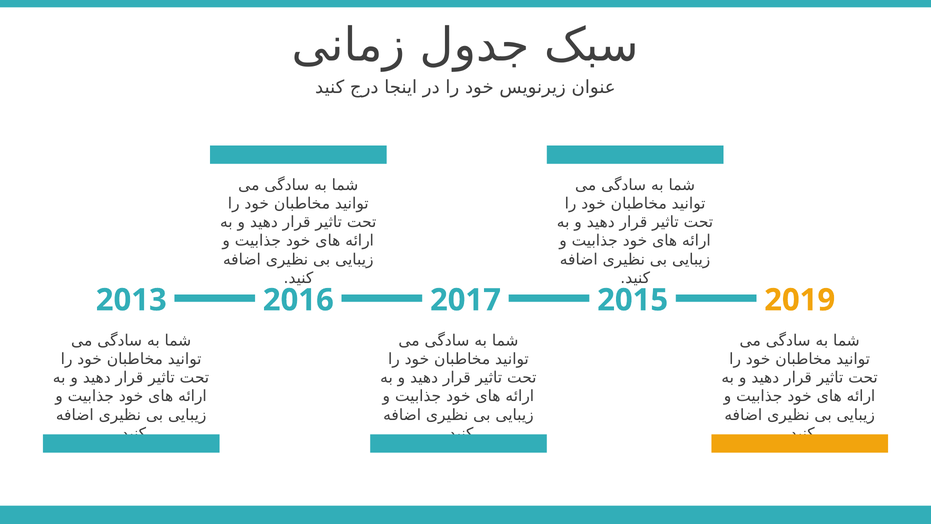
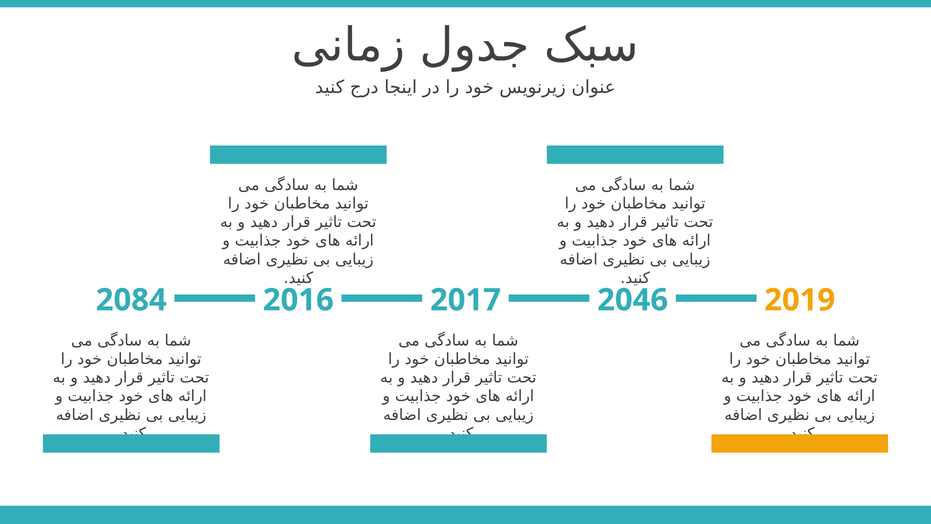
2013: 2013 -> 2084
2015: 2015 -> 2046
